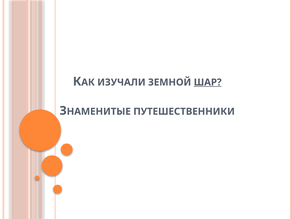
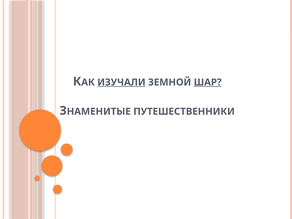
ИЗУЧАЛИ underline: none -> present
